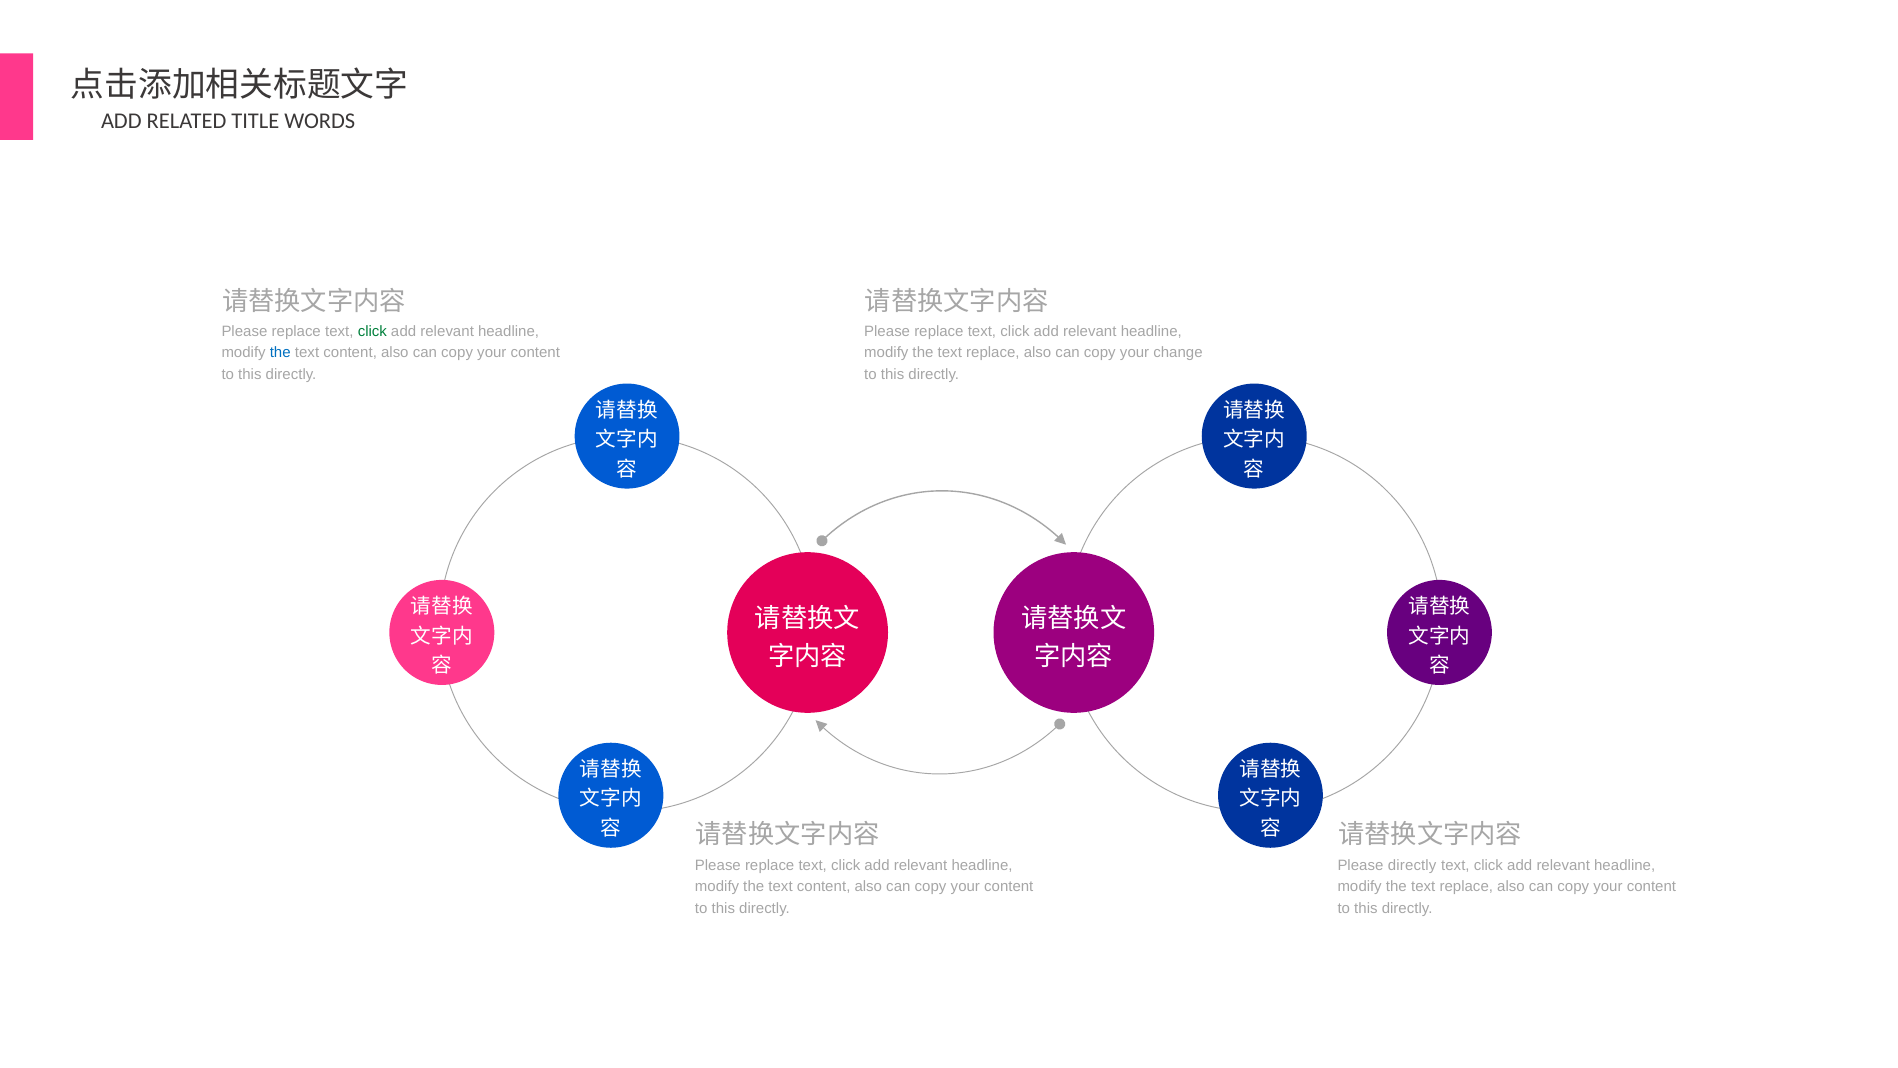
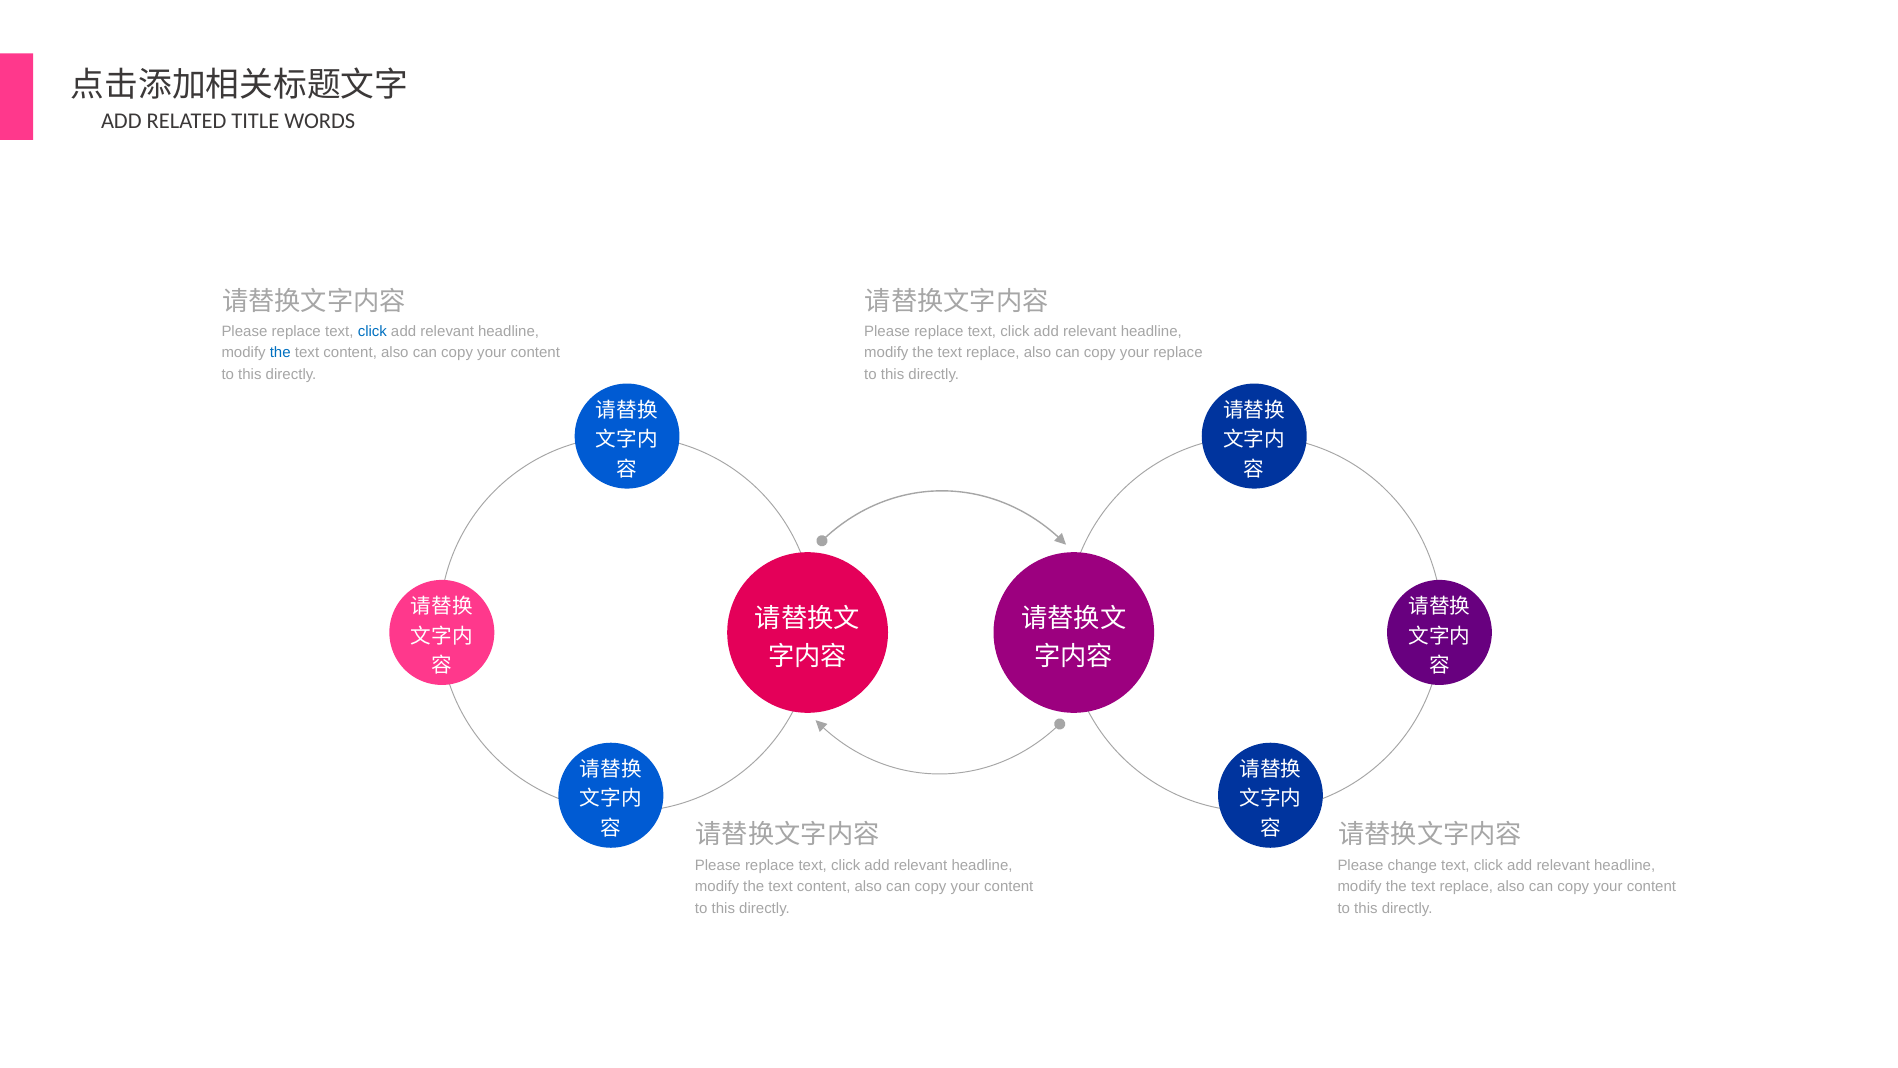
click at (372, 331) colour: green -> blue
your change: change -> replace
Please directly: directly -> change
